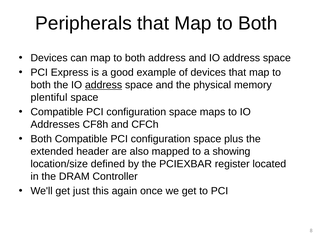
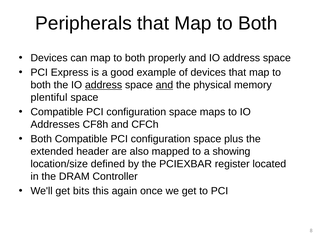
both address: address -> properly
and at (164, 85) underline: none -> present
just: just -> bits
